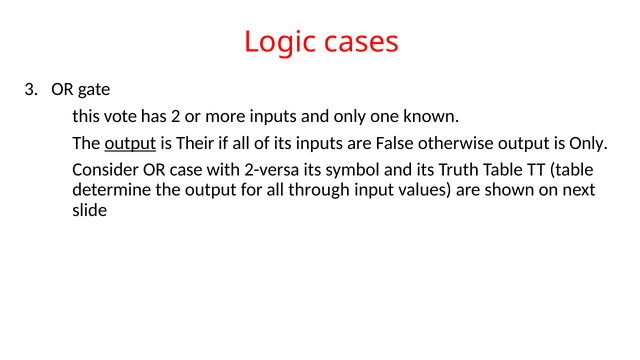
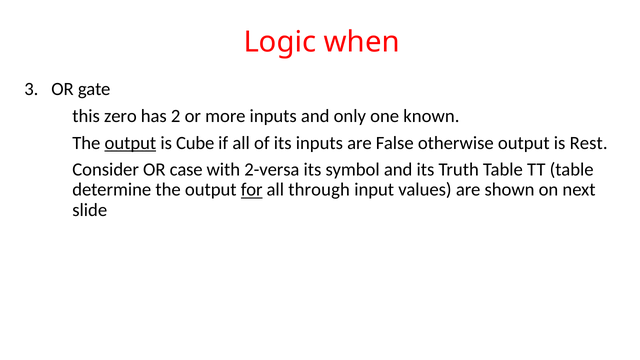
cases: cases -> when
vote: vote -> zero
Their: Their -> Cube
is Only: Only -> Rest
for underline: none -> present
